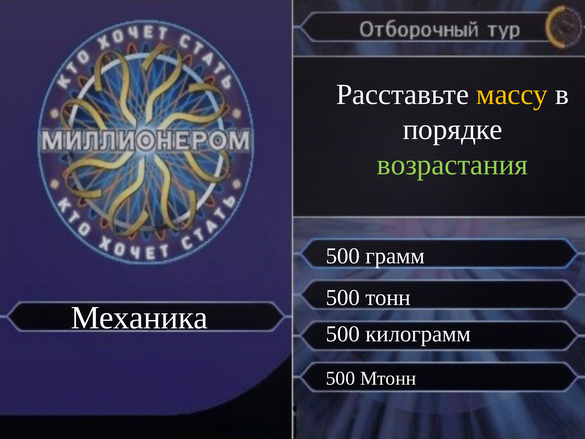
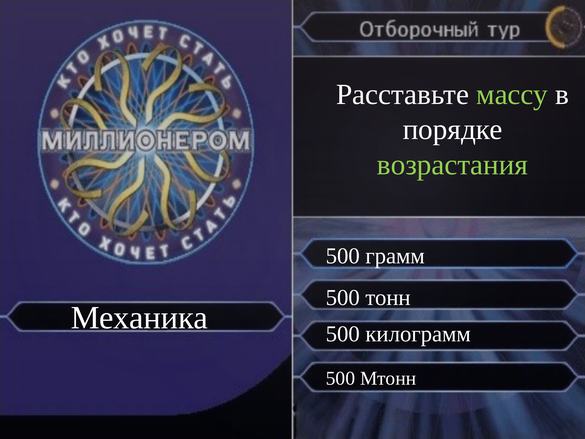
массу colour: yellow -> light green
